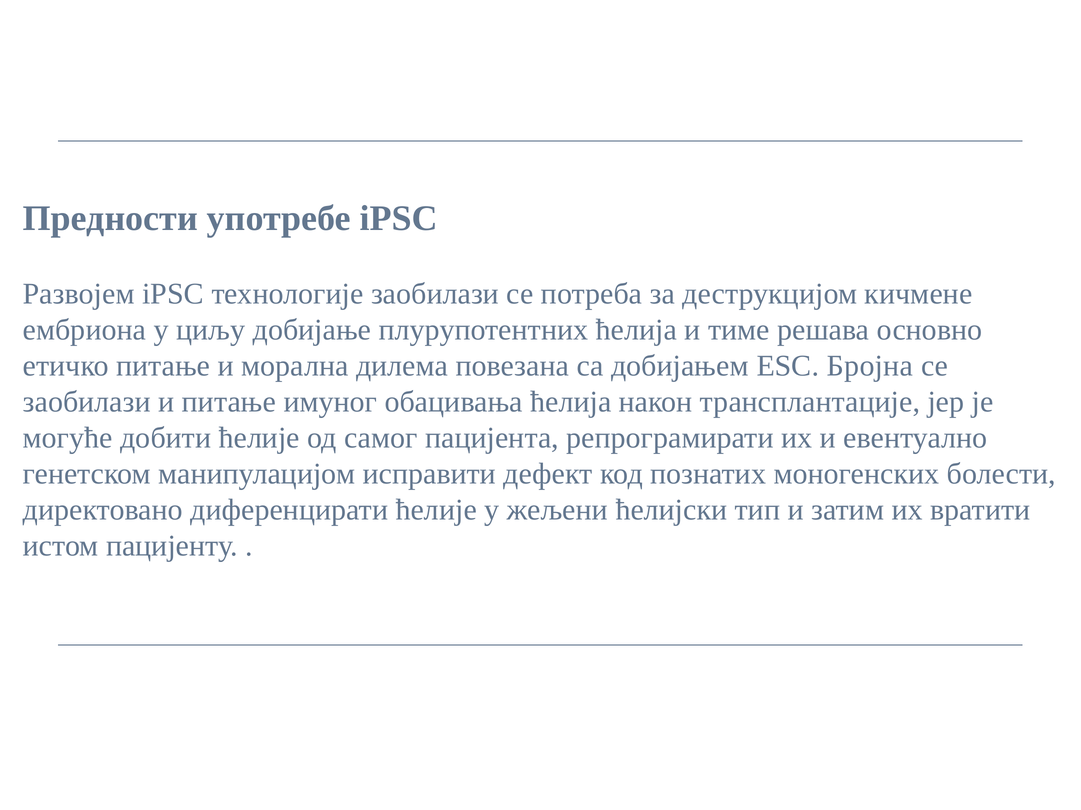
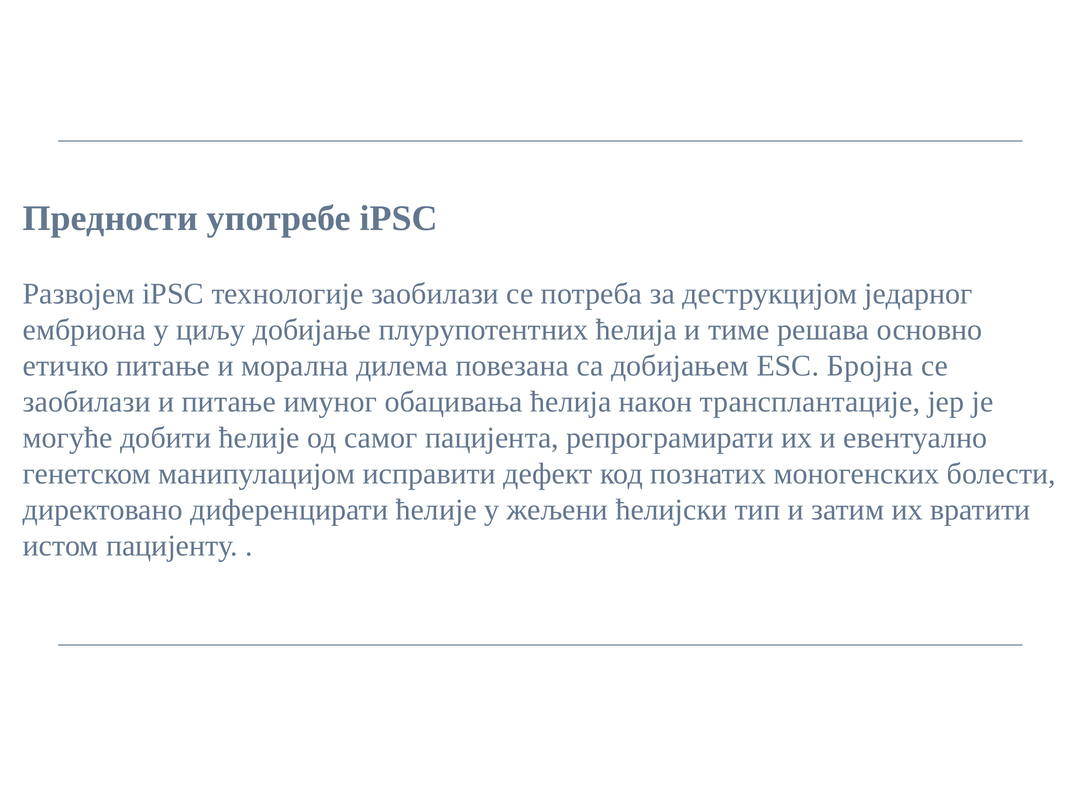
кичмене: кичмене -> једарног
